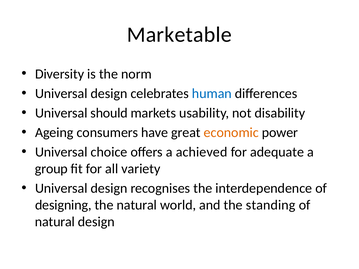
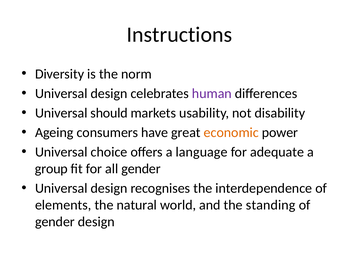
Marketable: Marketable -> Instructions
human colour: blue -> purple
achieved: achieved -> language
all variety: variety -> gender
designing: designing -> elements
natural at (55, 222): natural -> gender
